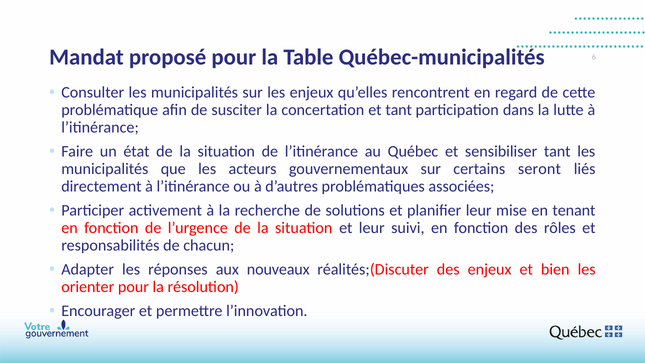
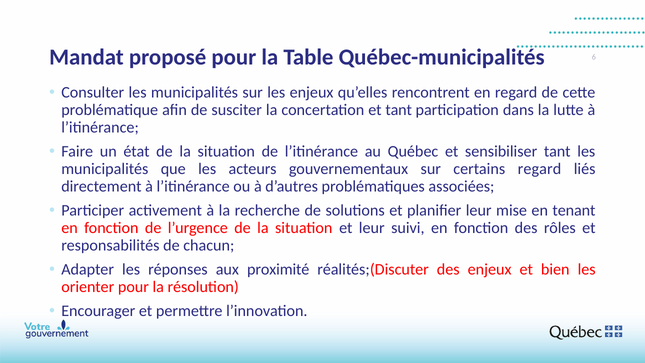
certains seront: seront -> regard
nouveaux: nouveaux -> proximité
